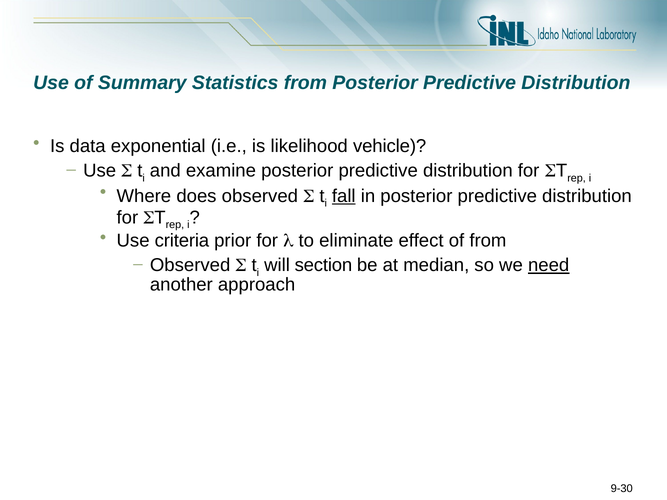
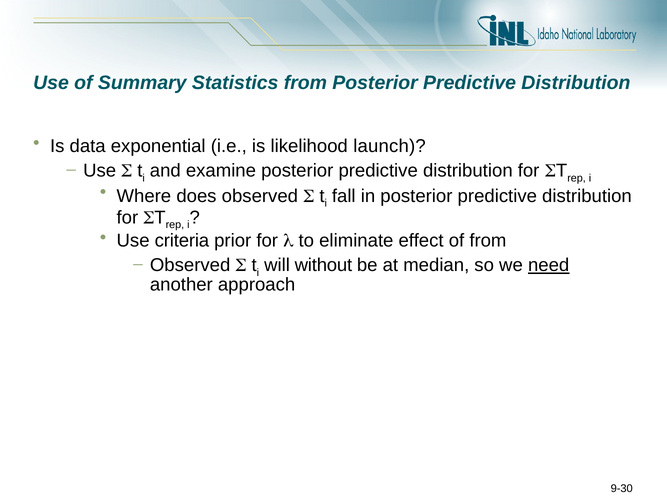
vehicle: vehicle -> launch
fall underline: present -> none
section: section -> without
